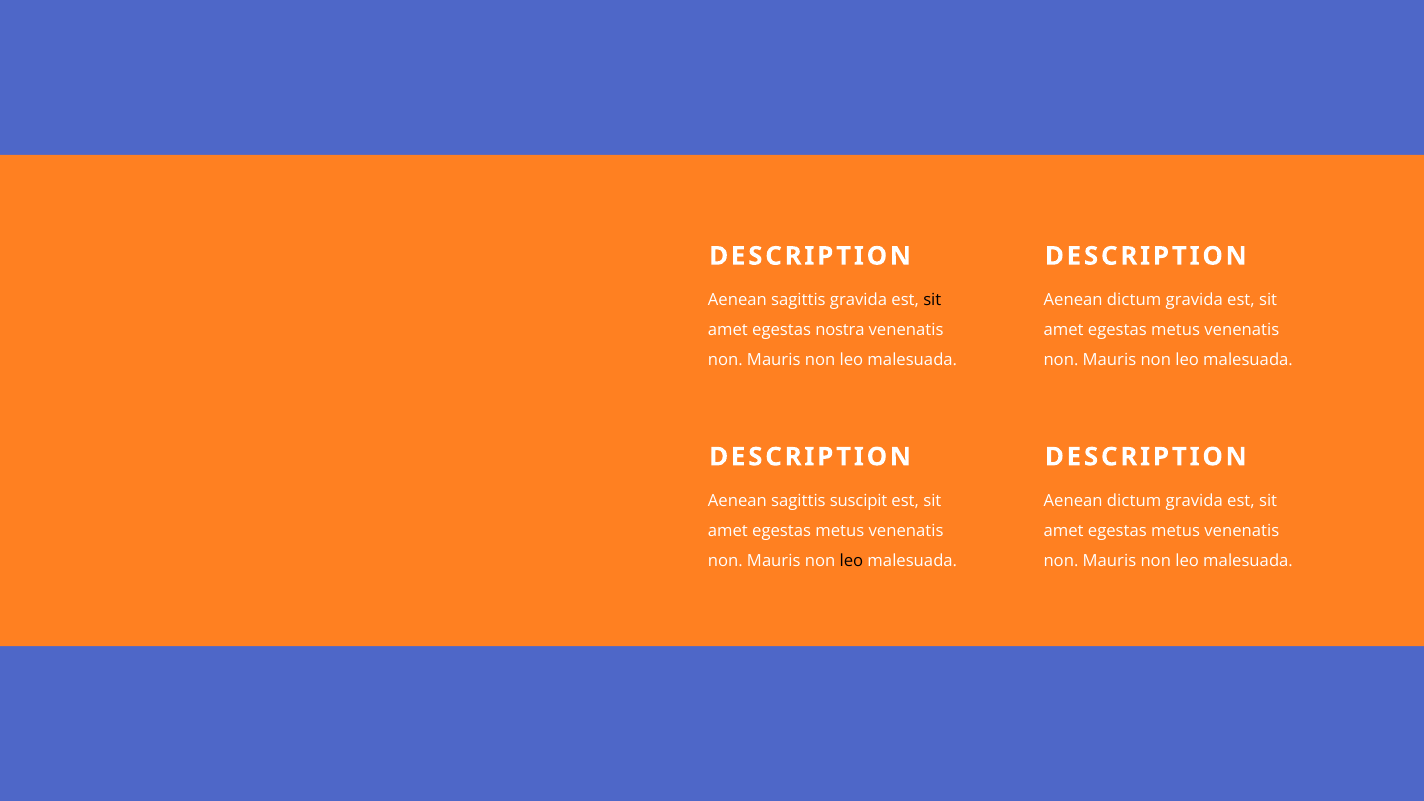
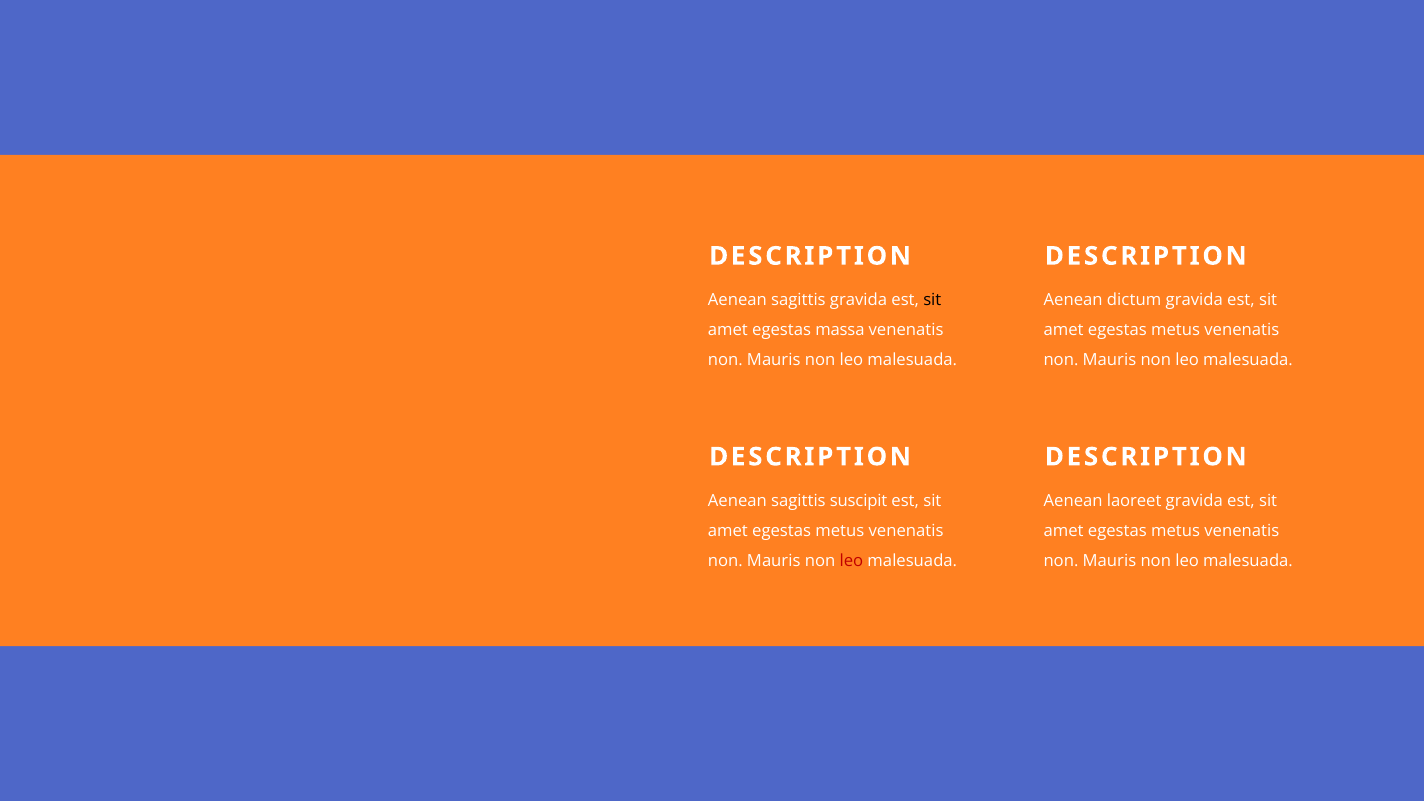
nostra: nostra -> massa
dictum at (1134, 501): dictum -> laoreet
leo at (851, 561) colour: black -> red
